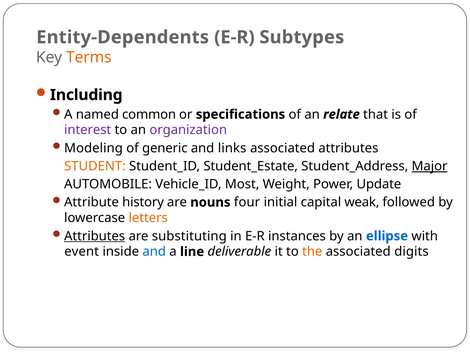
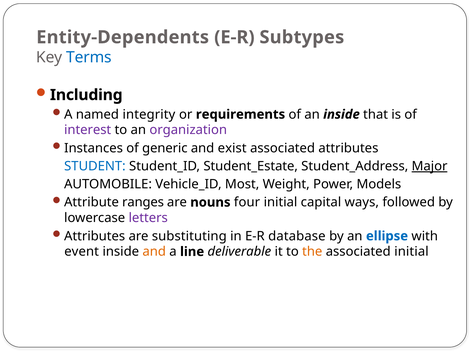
Terms colour: orange -> blue
common: common -> integrity
specifications: specifications -> requirements
an relate: relate -> inside
Modeling: Modeling -> Instances
links: links -> exist
STUDENT colour: orange -> blue
Update: Update -> Models
history: history -> ranges
weak: weak -> ways
letters colour: orange -> purple
Attributes at (95, 236) underline: present -> none
instances: instances -> database
and at (154, 252) colour: blue -> orange
associated digits: digits -> initial
